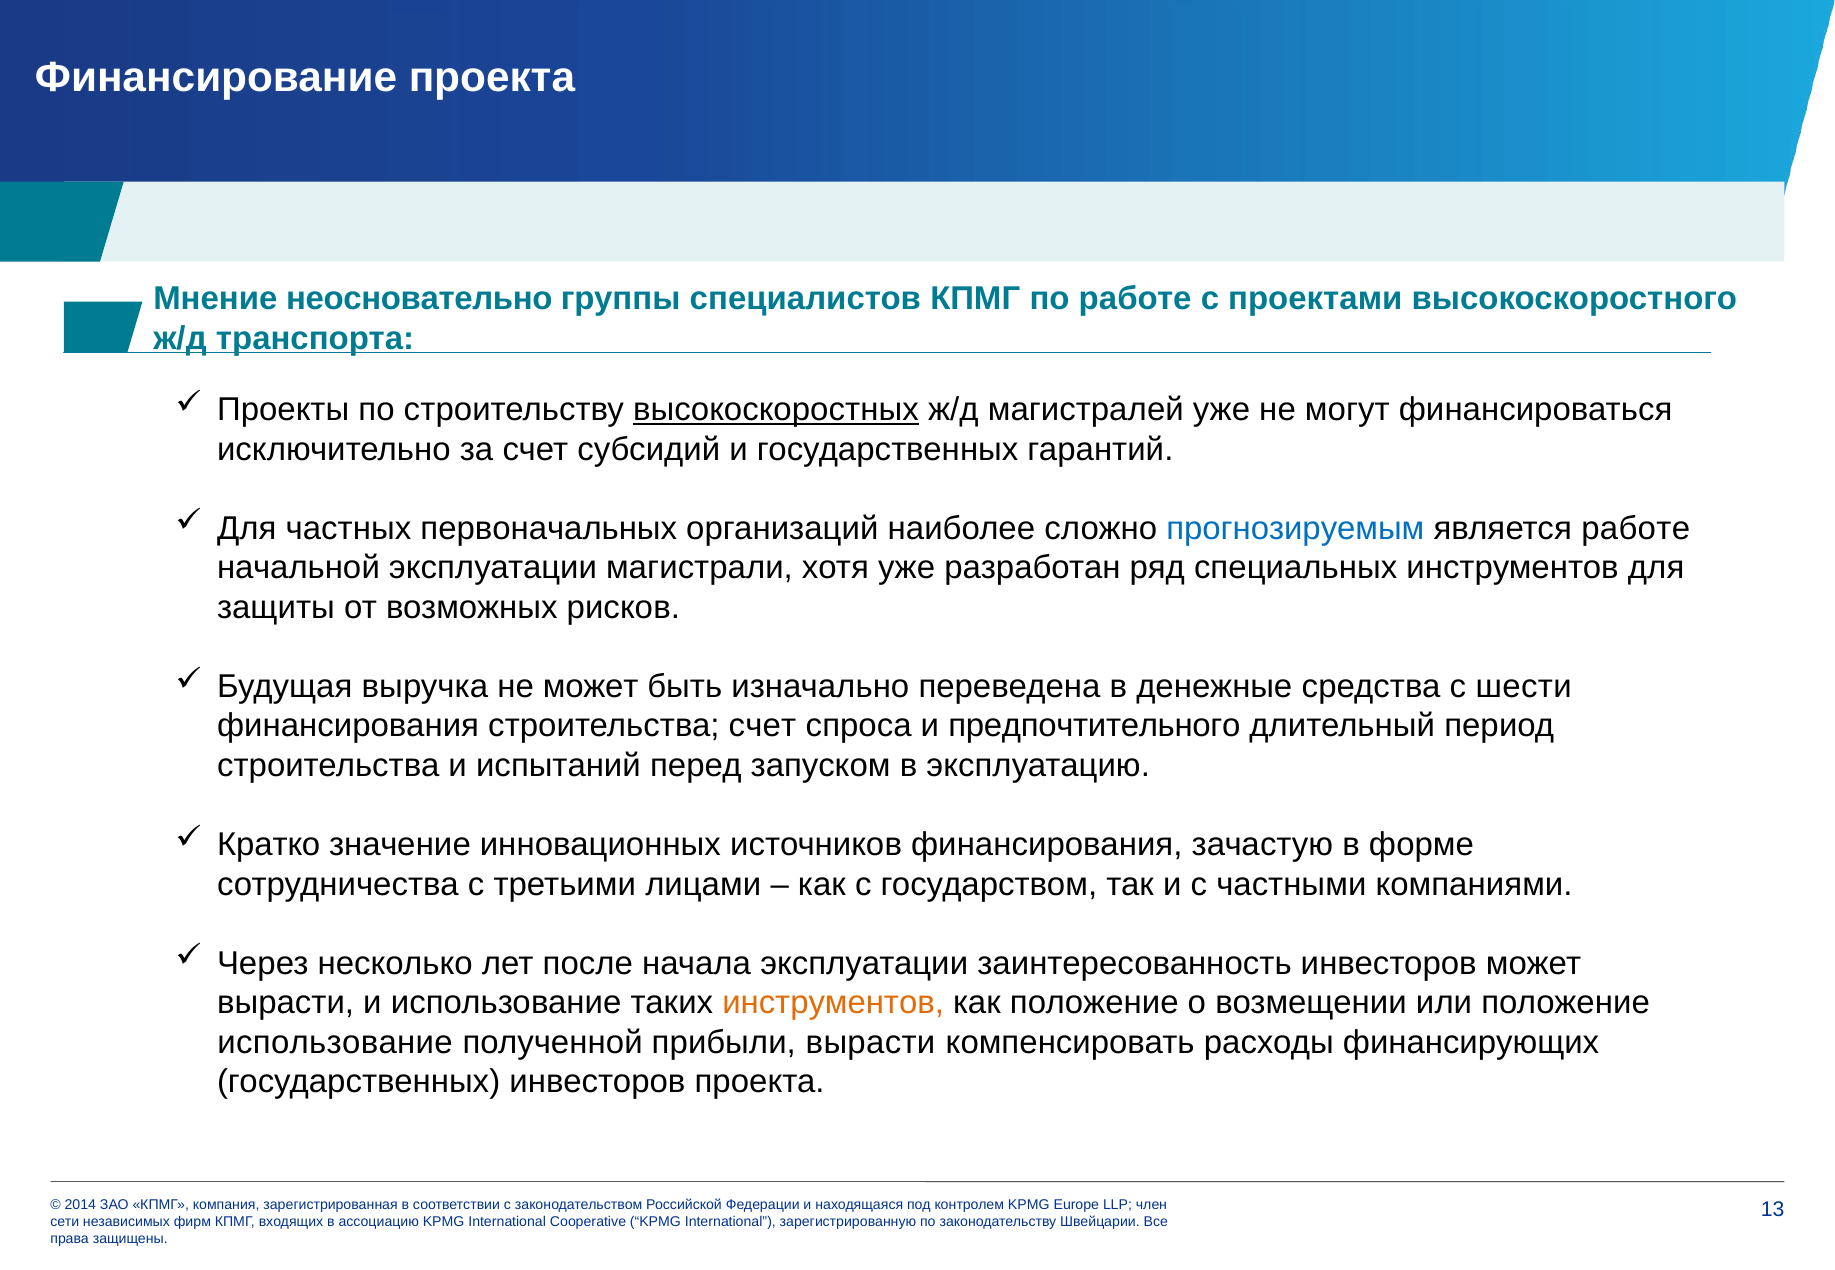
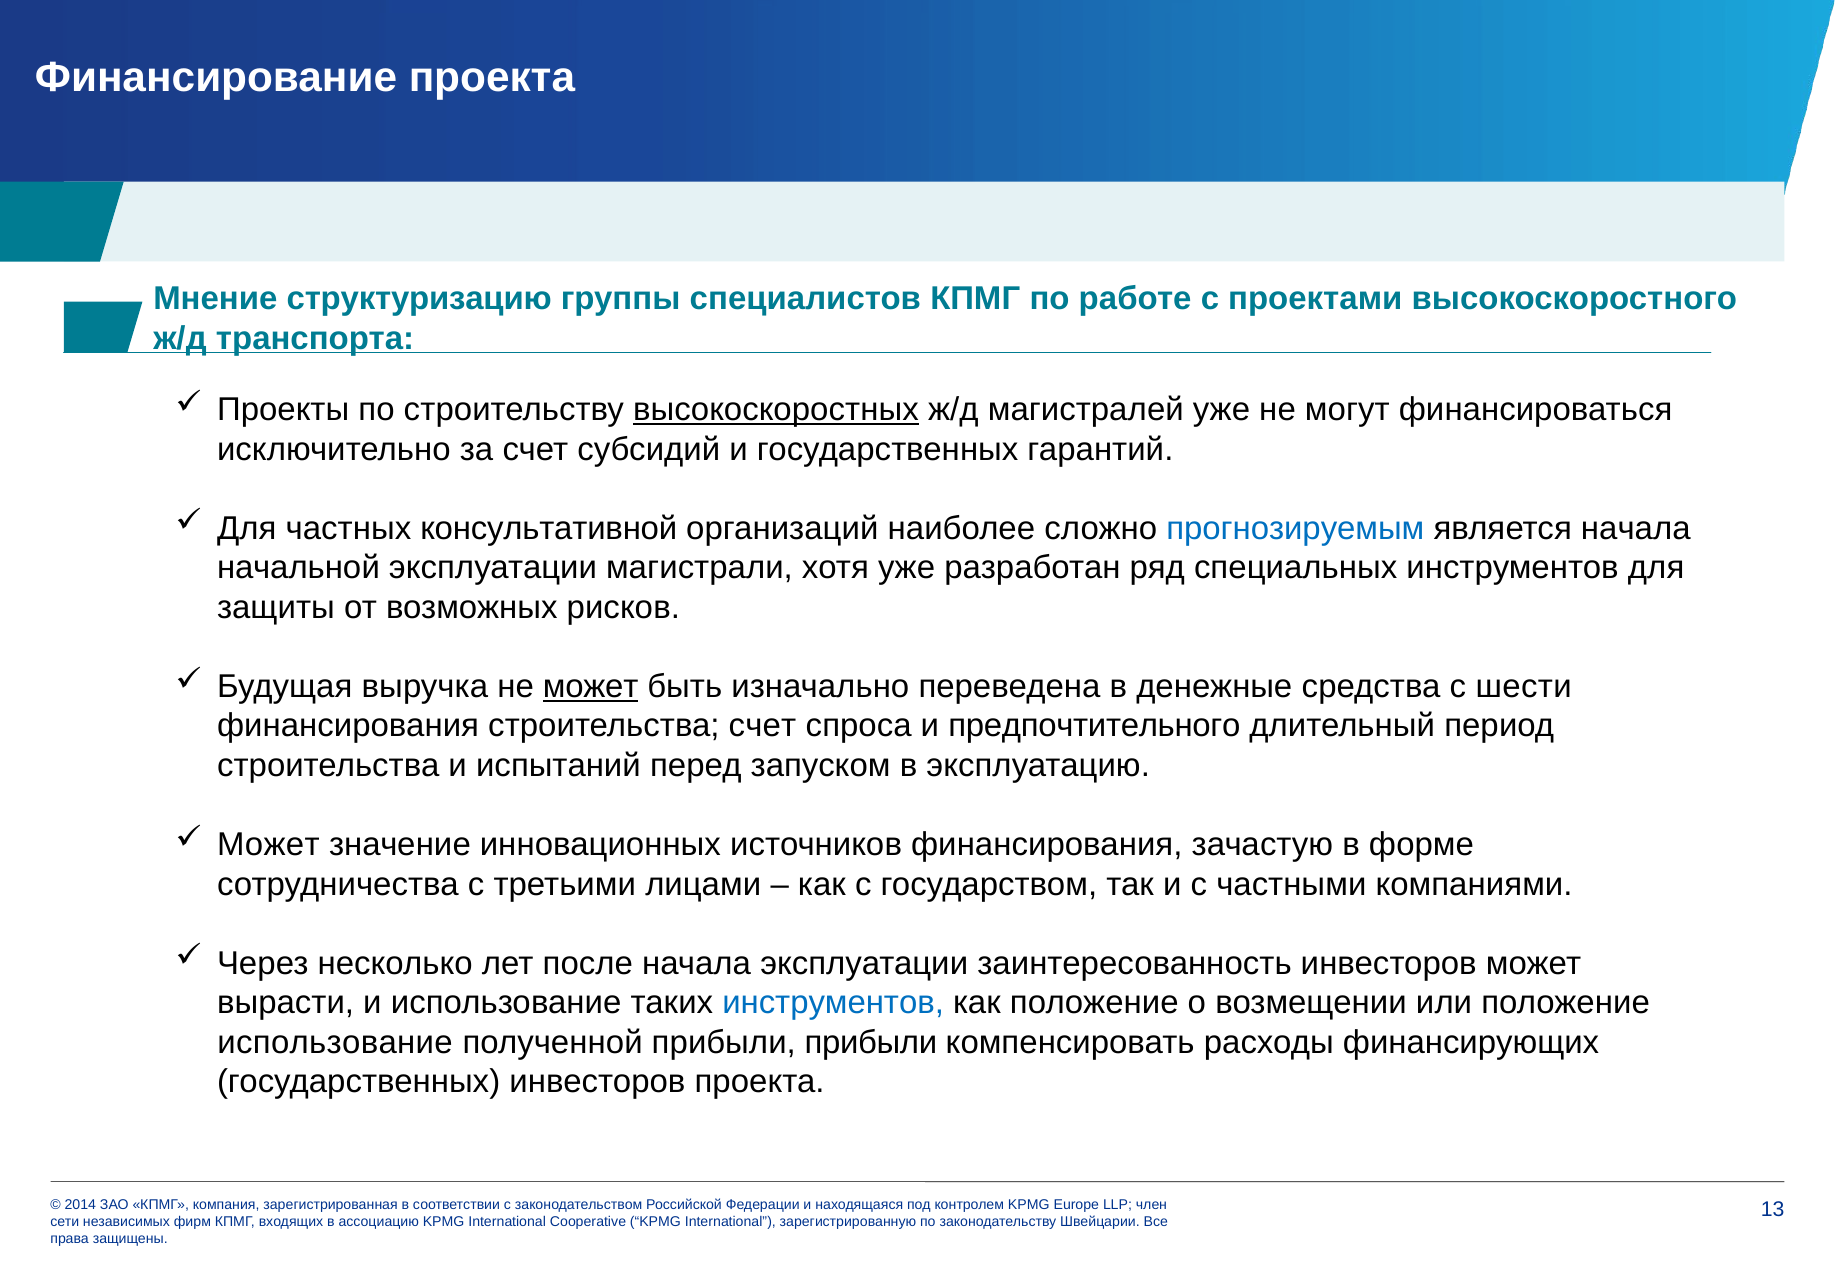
неосновательно: неосновательно -> структуризацию
первоначальных: первоначальных -> консультативной
является работе: работе -> начала
может at (591, 687) underline: none -> present
Кратко at (269, 845): Кратко -> Может
инструментов at (833, 1003) colour: orange -> blue
прибыли вырасти: вырасти -> прибыли
